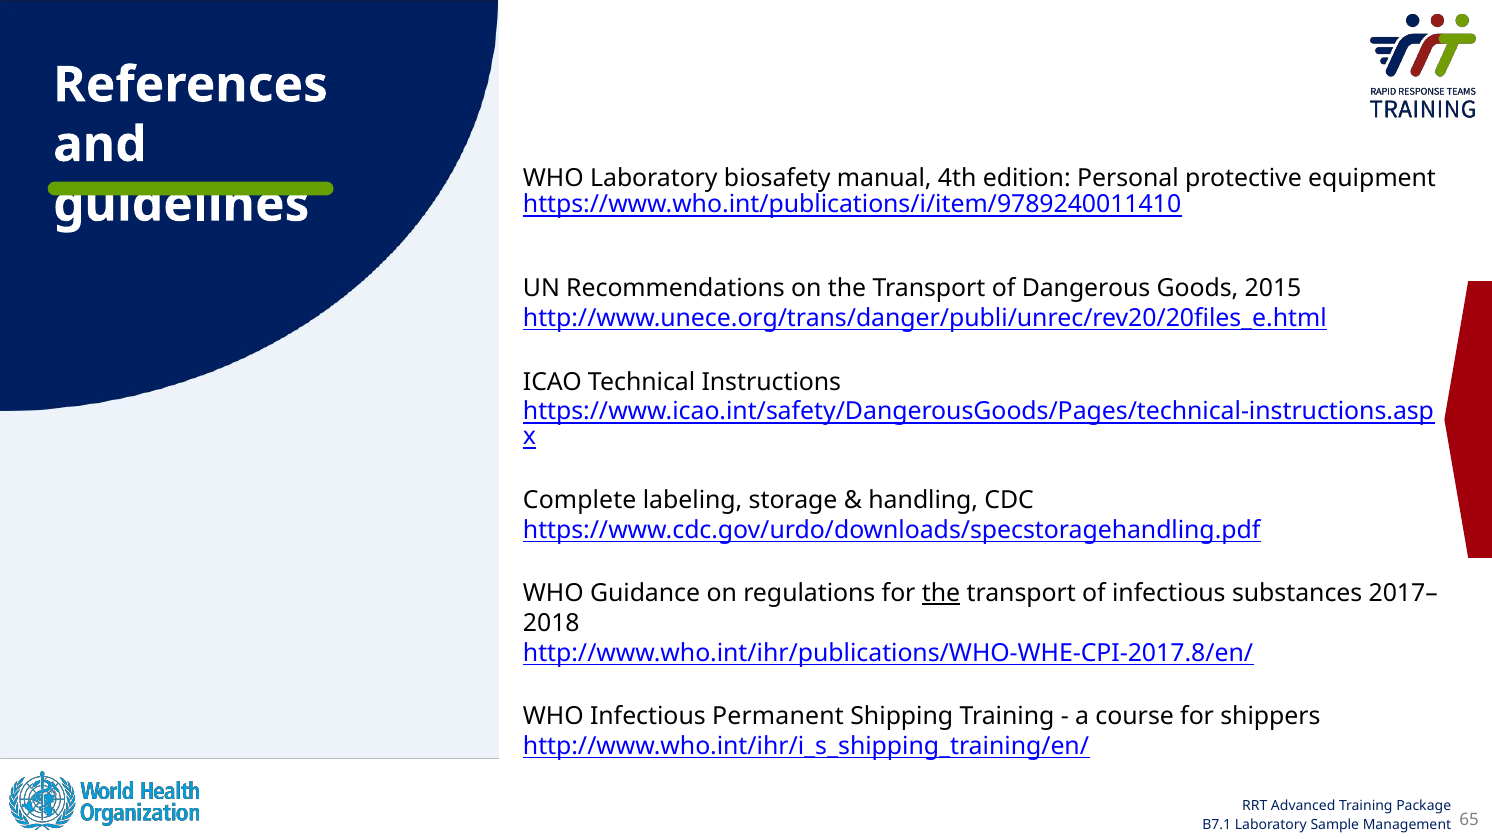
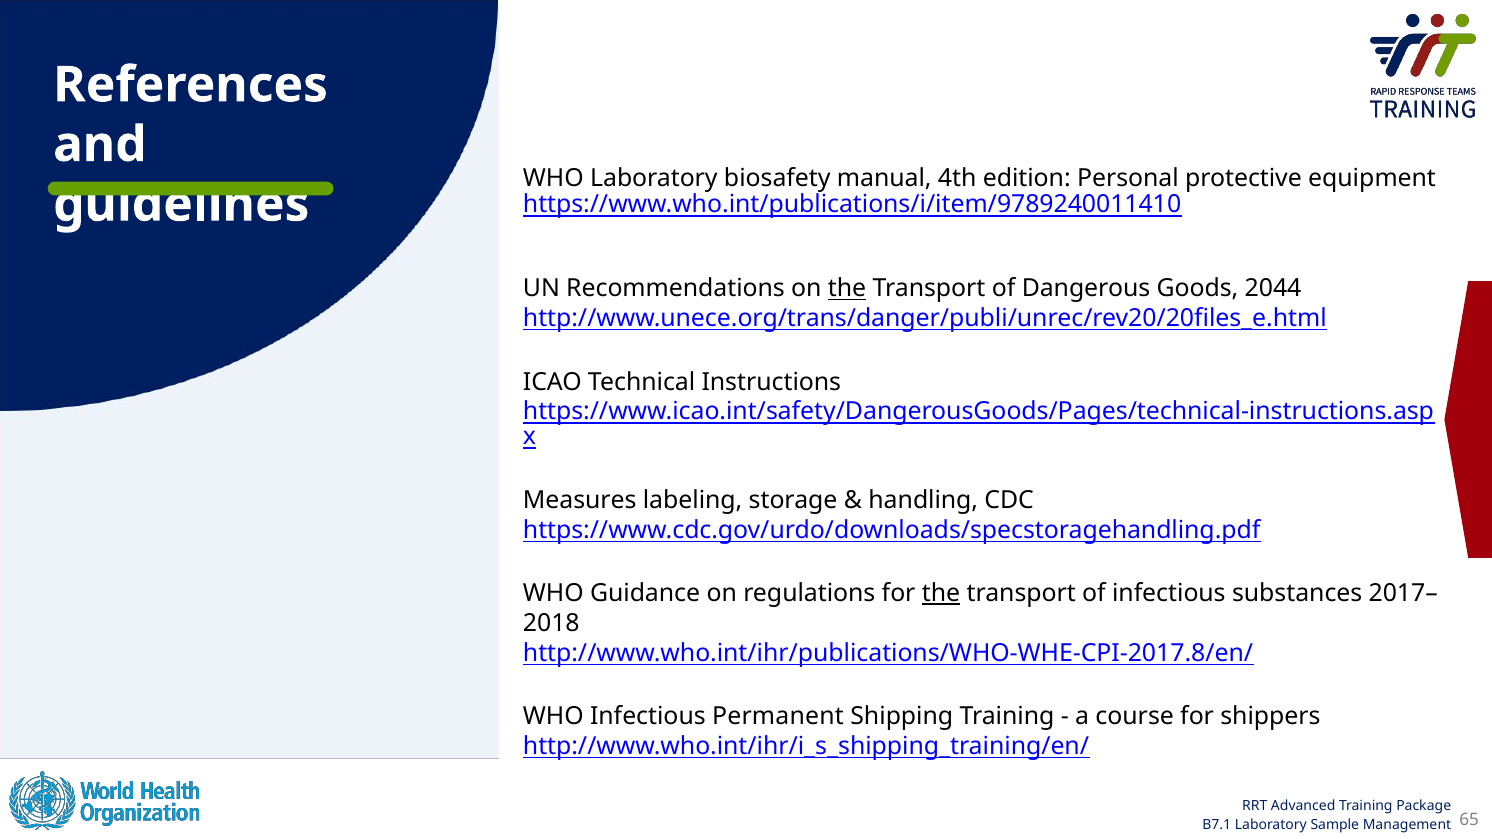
the at (847, 289) underline: none -> present
2015: 2015 -> 2044
Complete: Complete -> Measures
